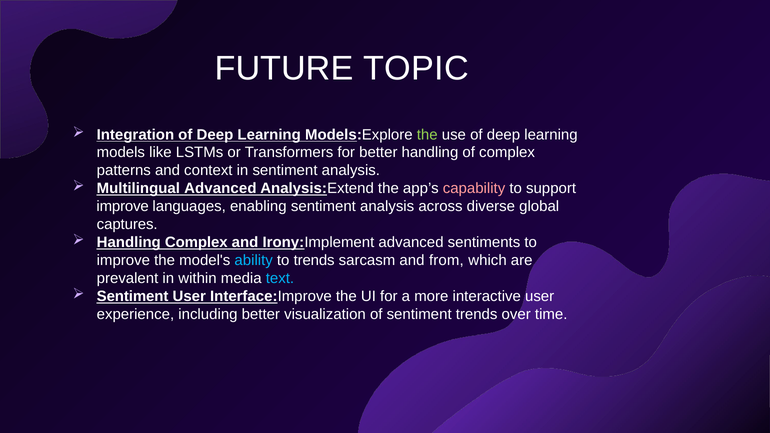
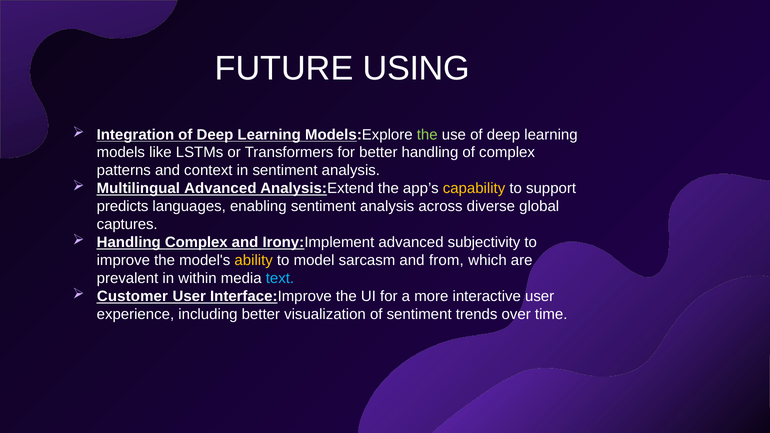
TOPIC: TOPIC -> USING
capability colour: pink -> yellow
improve at (123, 207): improve -> predicts
sentiments: sentiments -> subjectivity
ability colour: light blue -> yellow
to trends: trends -> model
Sentiment at (133, 296): Sentiment -> Customer
